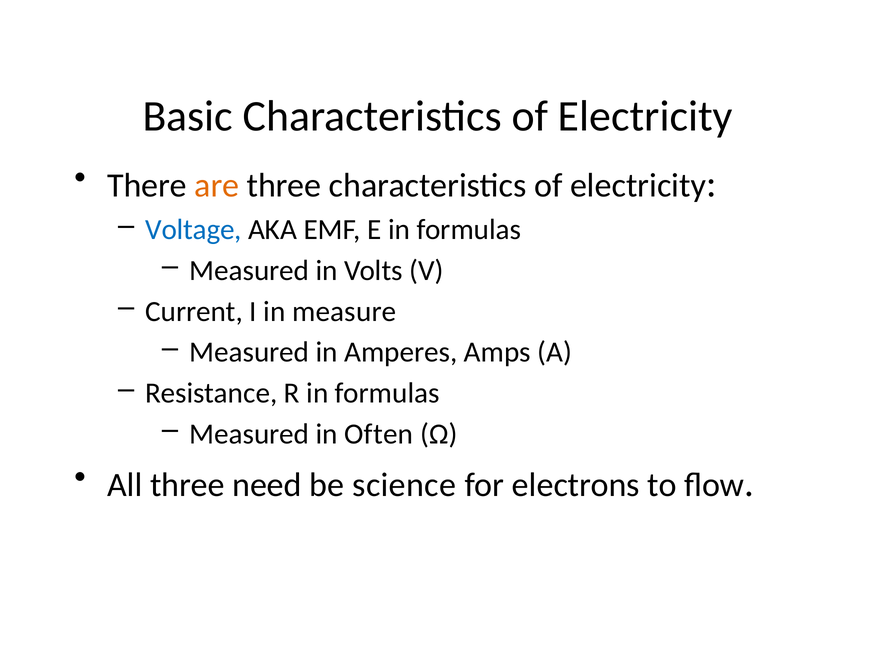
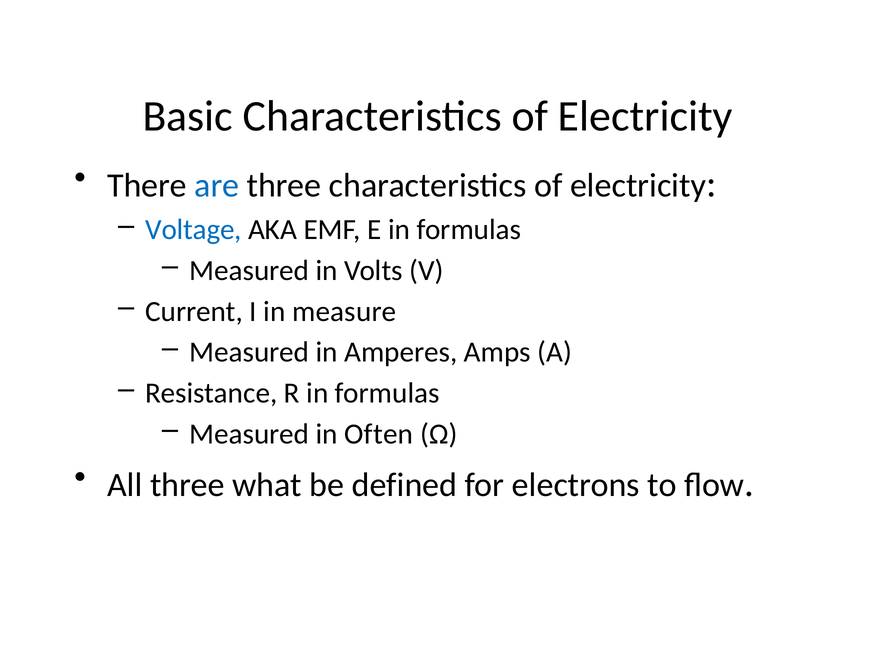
are colour: orange -> blue
need: need -> what
science: science -> defined
